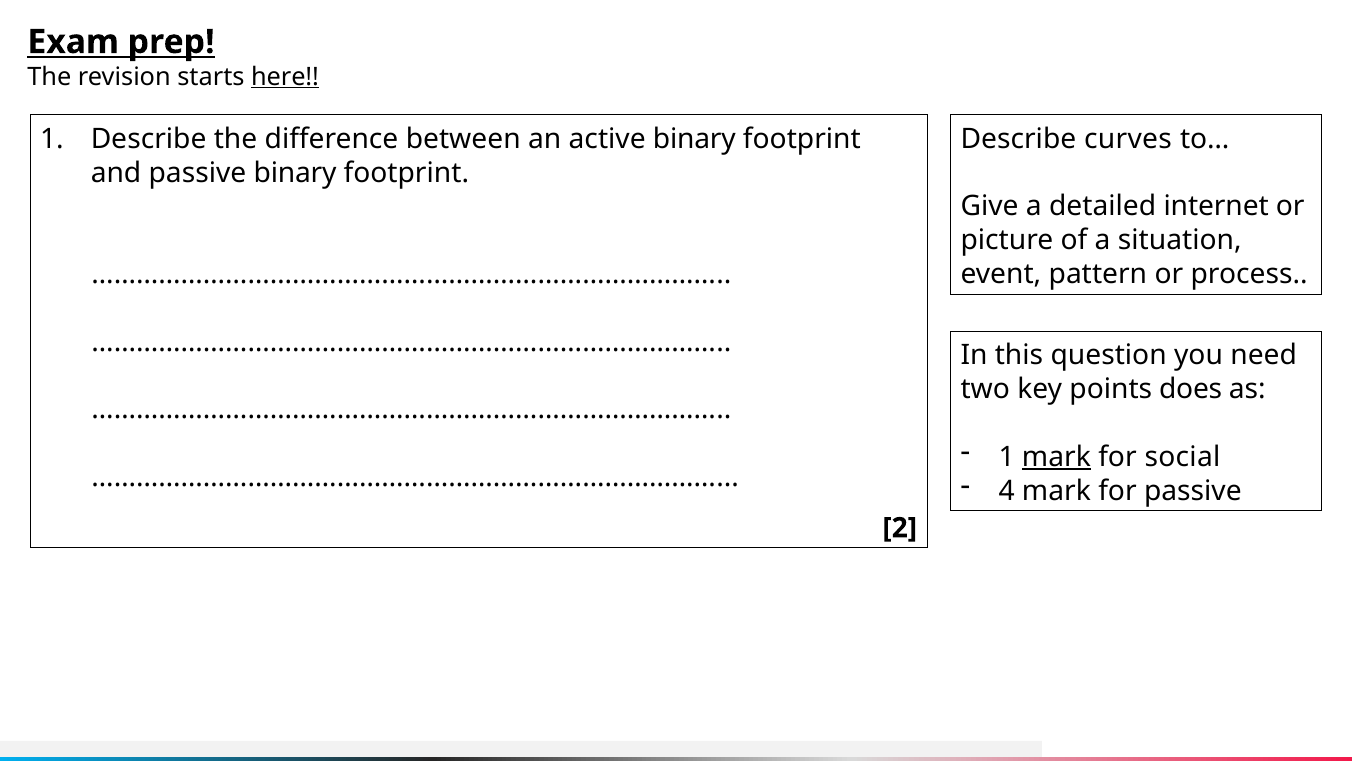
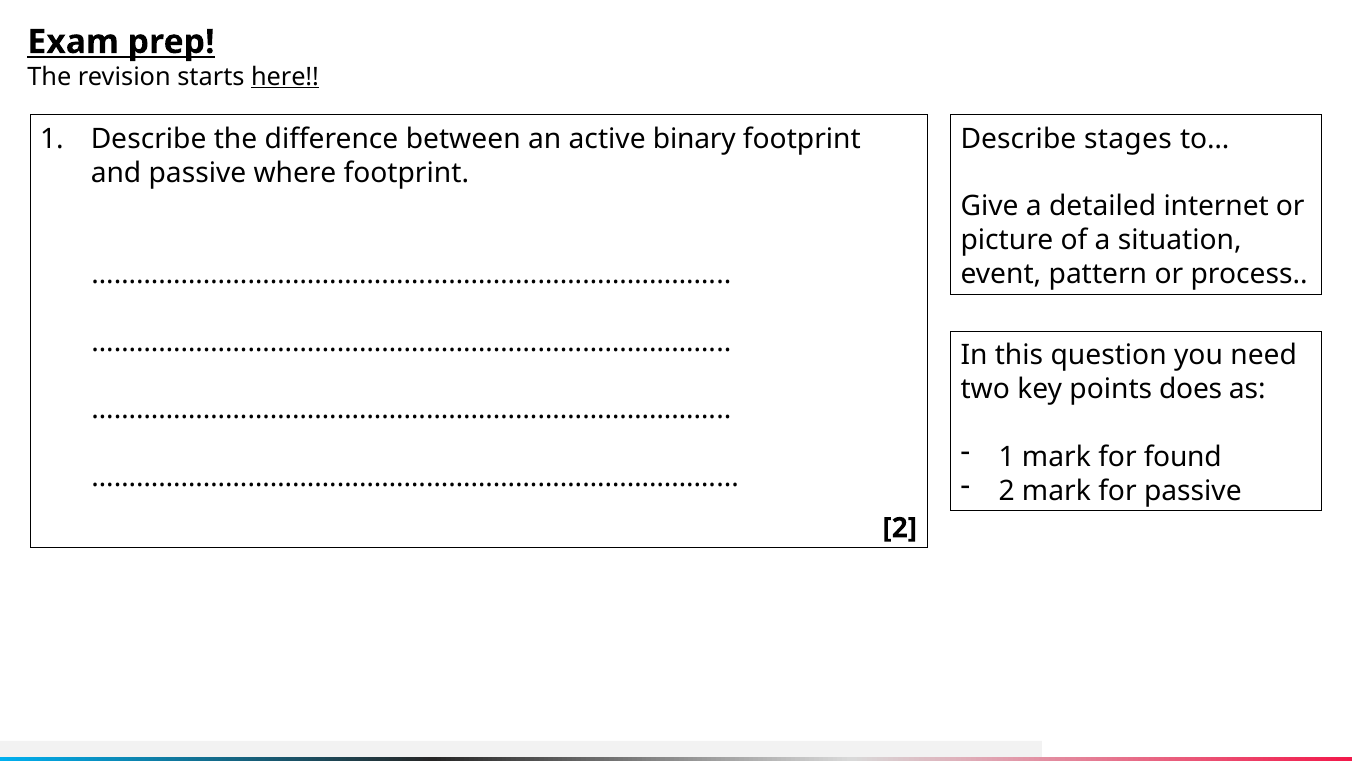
curves: curves -> stages
passive binary: binary -> where
mark at (1056, 457) underline: present -> none
social: social -> found
4 at (1007, 490): 4 -> 2
